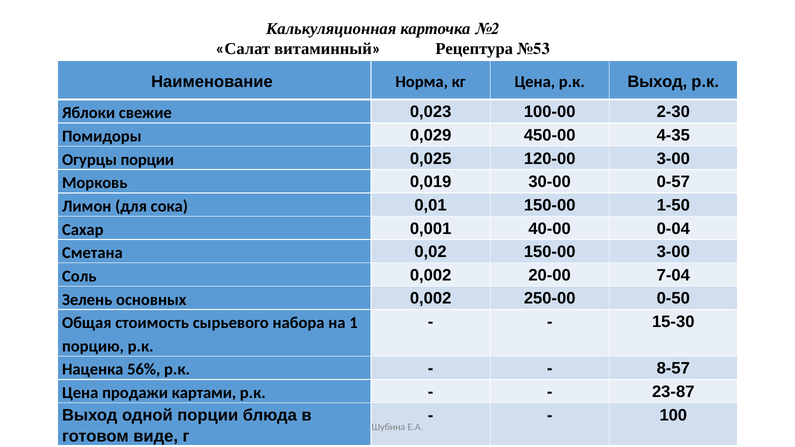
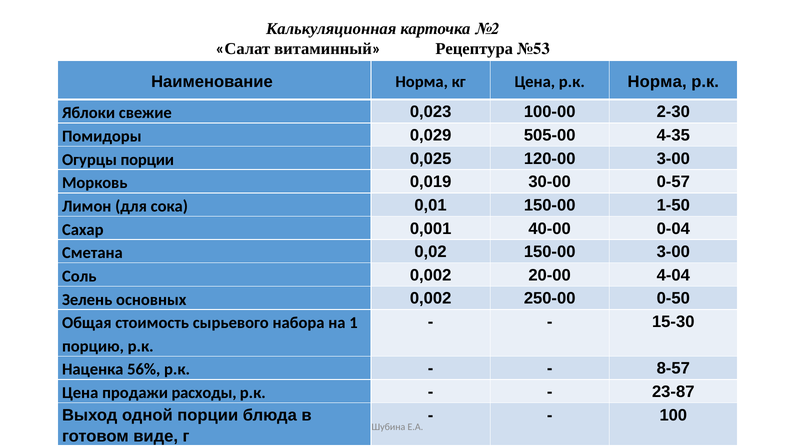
р.к Выход: Выход -> Норма
450-00: 450-00 -> 505-00
7-04: 7-04 -> 4-04
картами: картами -> расходы
